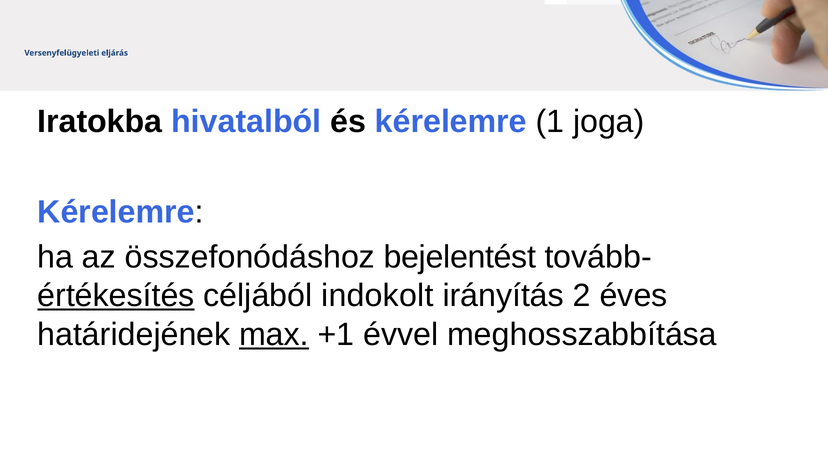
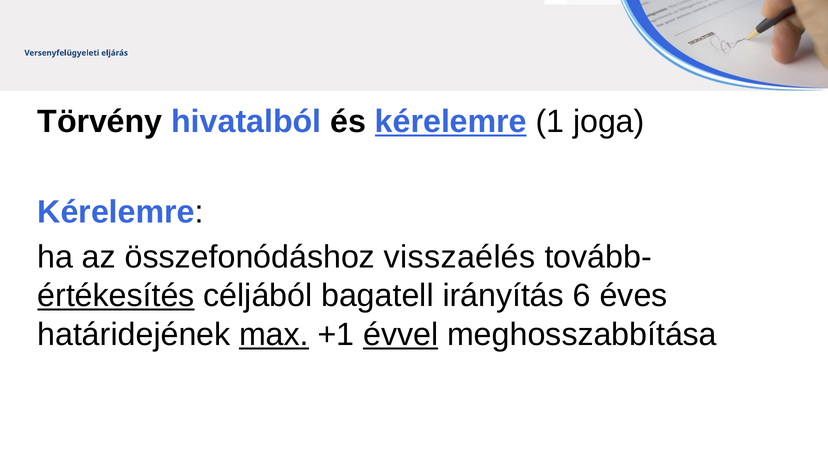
Iratokba: Iratokba -> Törvény
kérelemre at (451, 122) underline: none -> present
bejelentést: bejelentést -> visszaélés
indokolt: indokolt -> bagatell
2: 2 -> 6
évvel underline: none -> present
